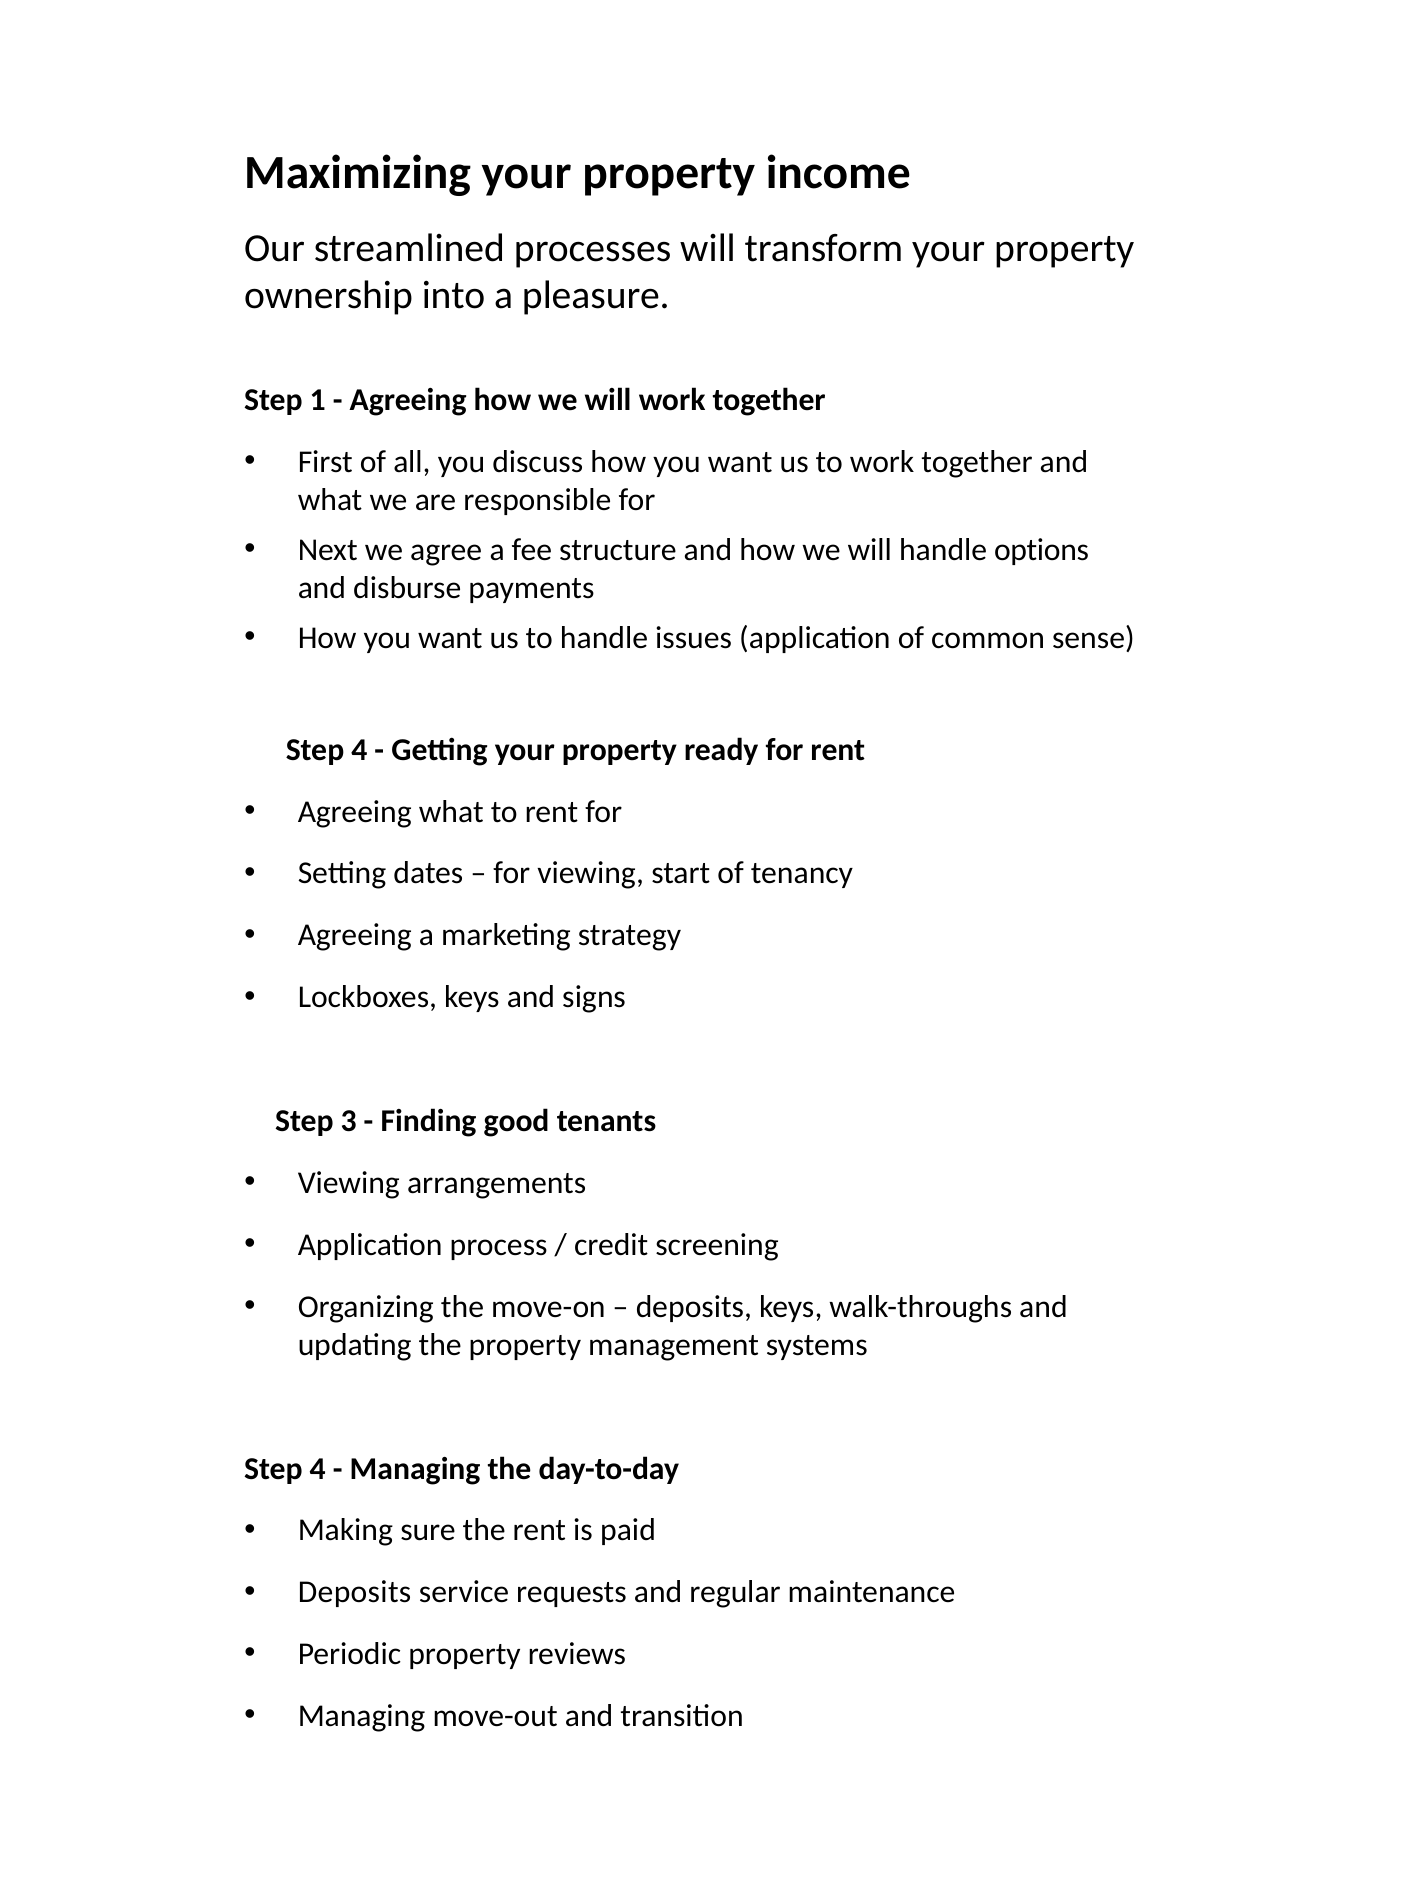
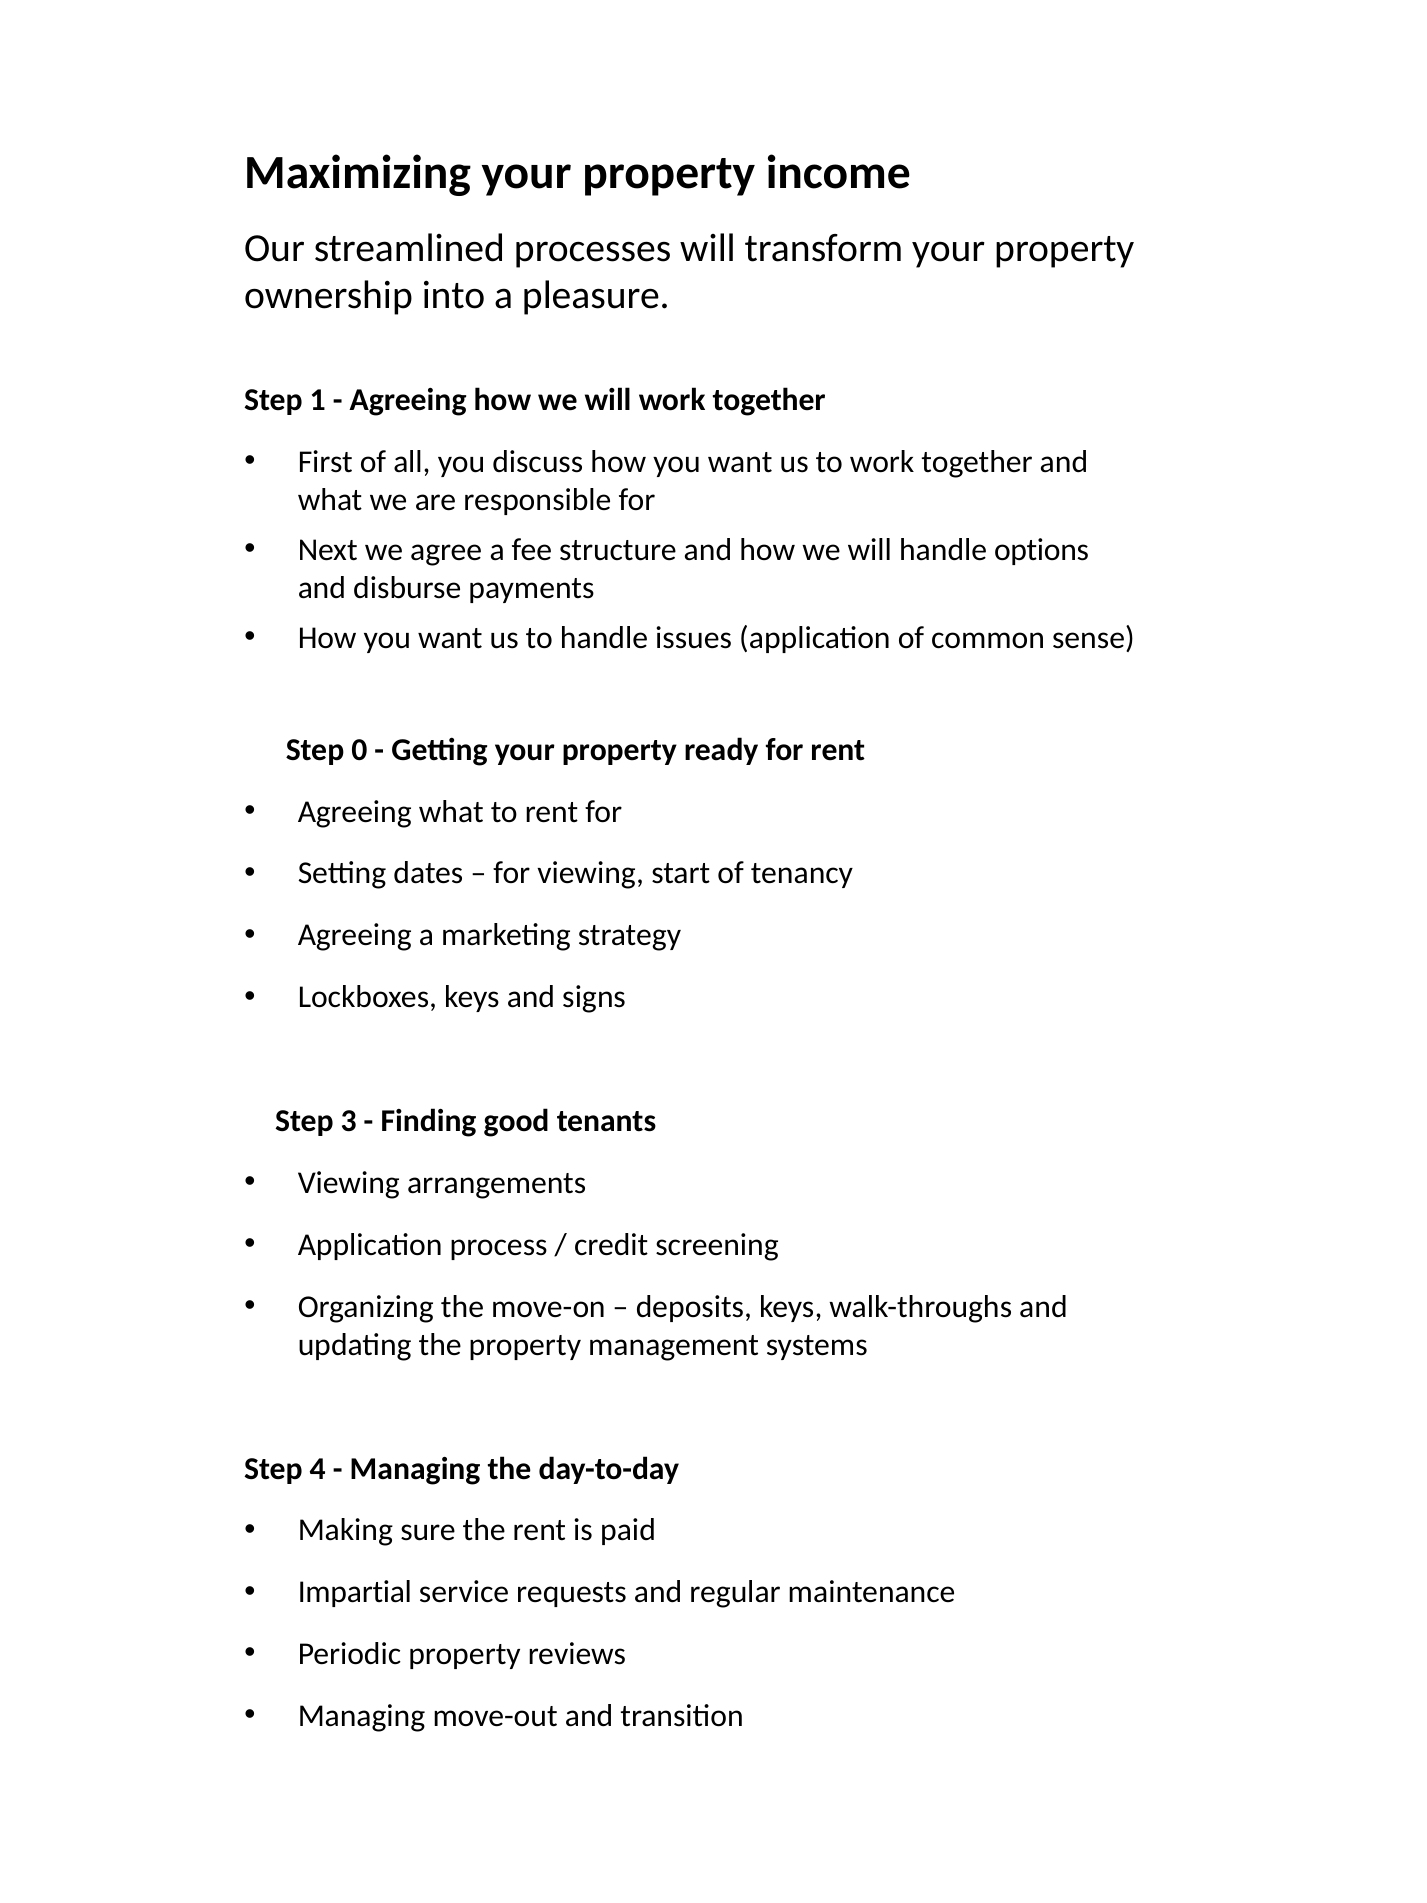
4 at (359, 750): 4 -> 0
Deposits at (355, 1592): Deposits -> Impartial
